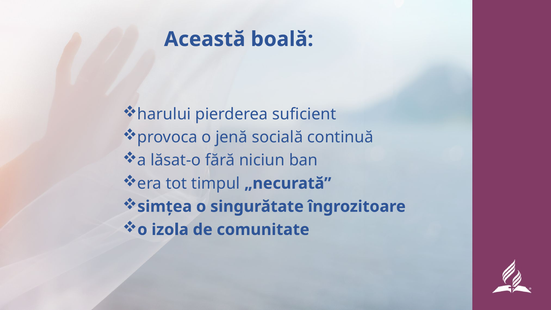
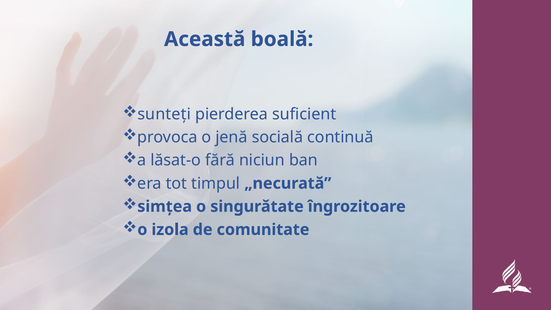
harului: harului -> sunteți
